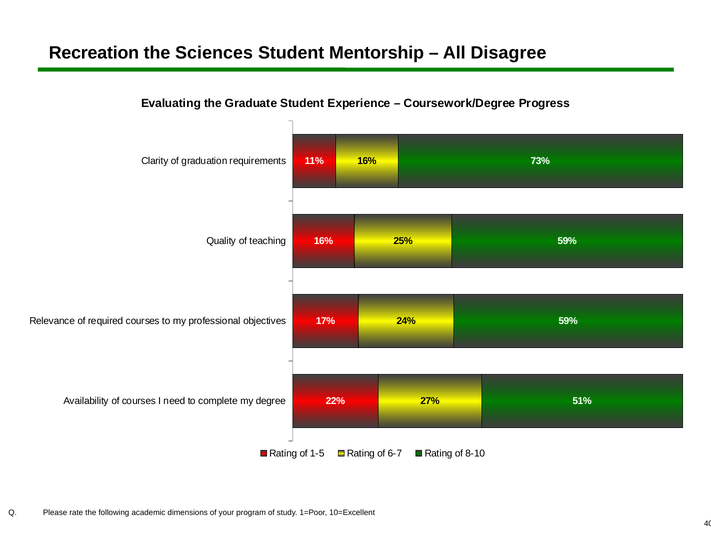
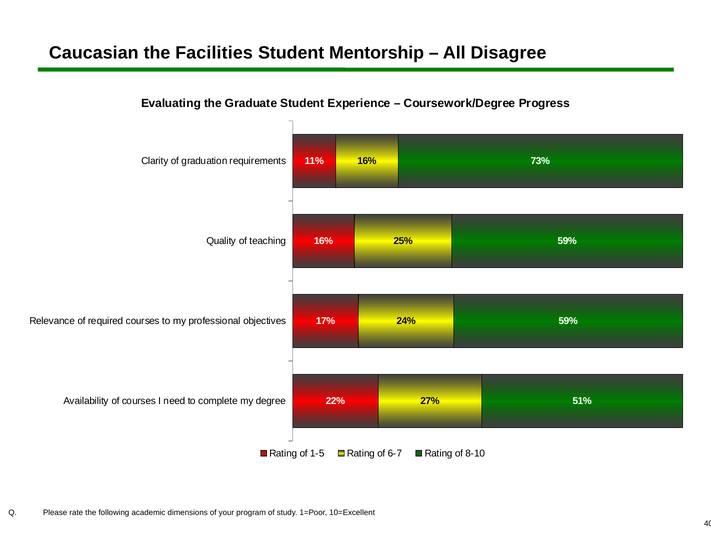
Recreation: Recreation -> Caucasian
Sciences: Sciences -> Facilities
